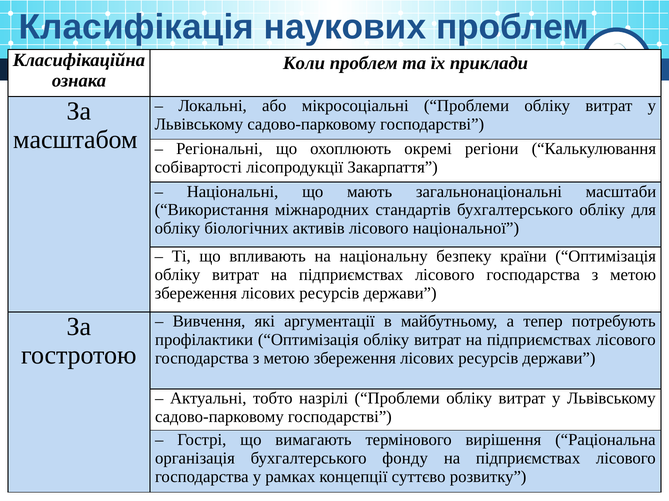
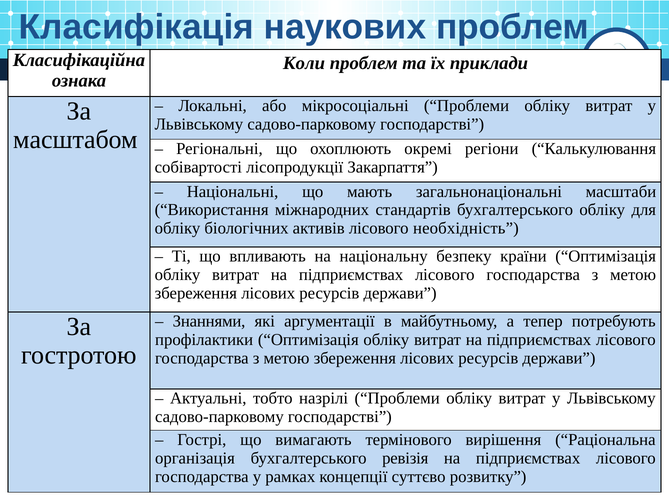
національної: національної -> необхідність
Вивчення: Вивчення -> Знаннями
фонду: фонду -> ревізія
